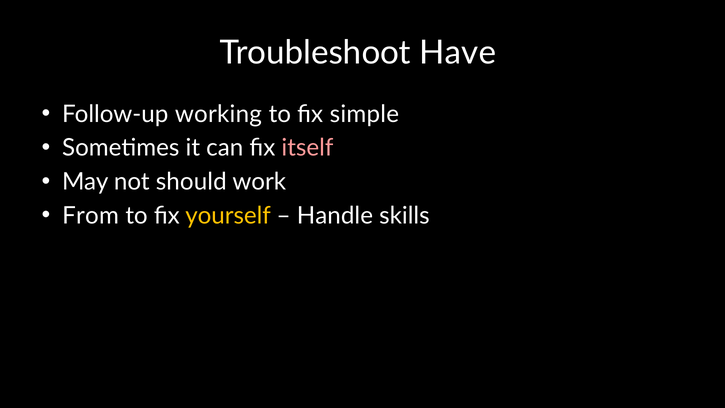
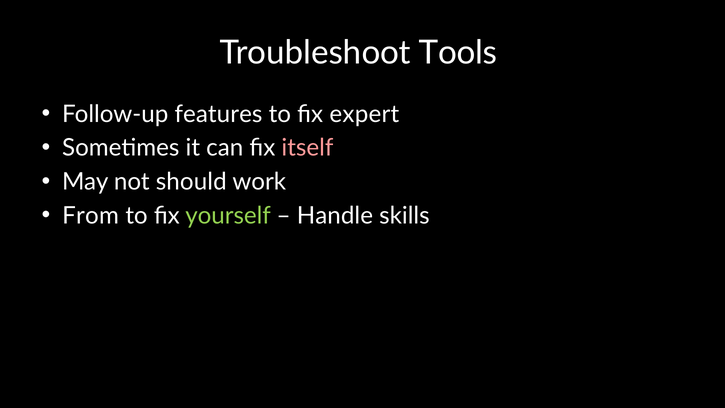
Have: Have -> Tools
working: working -> features
simple: simple -> expert
yourself colour: yellow -> light green
